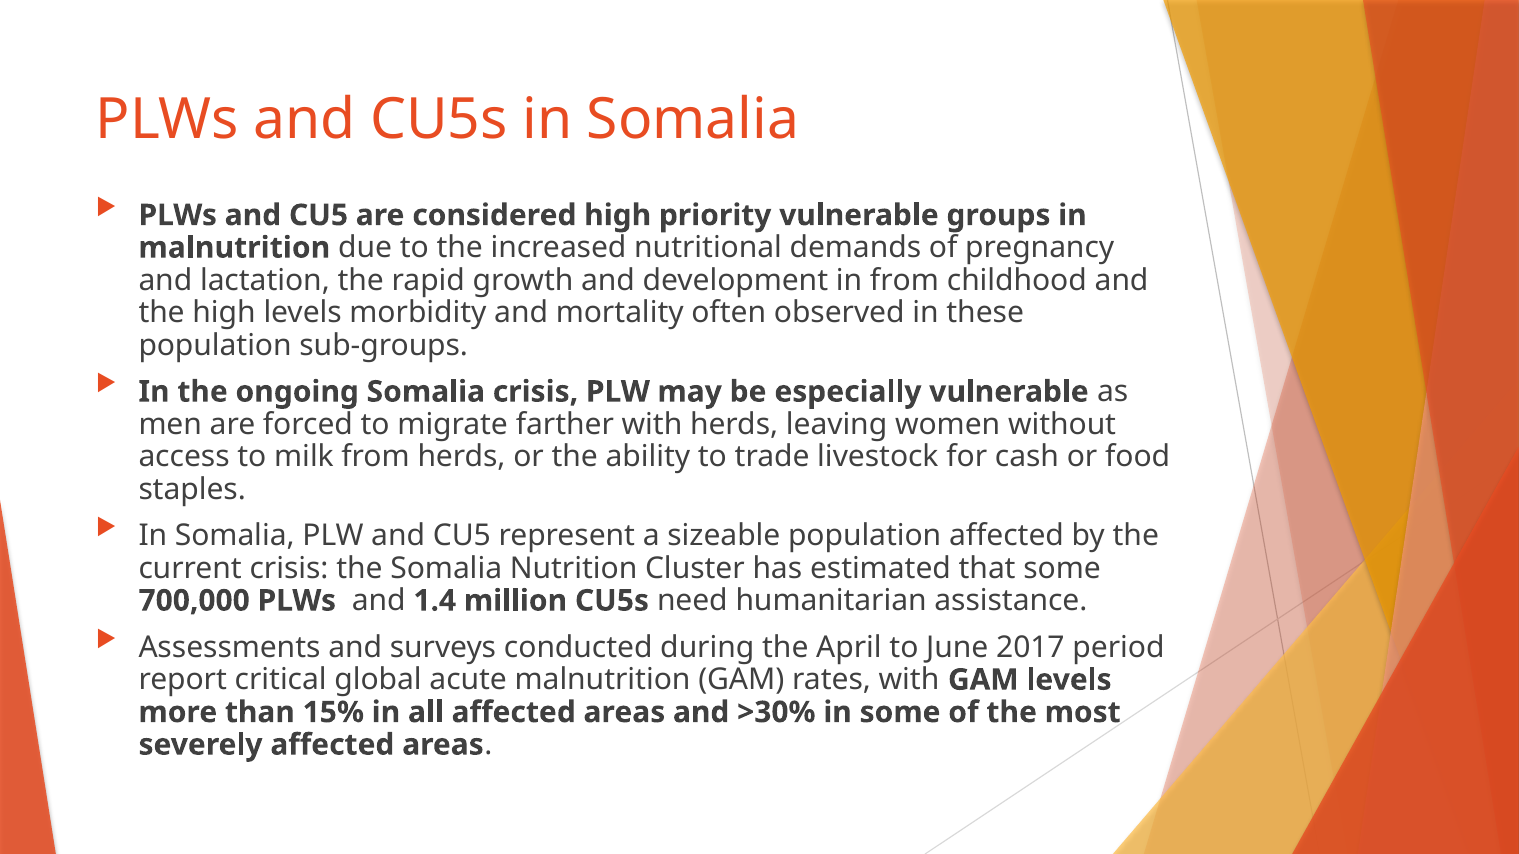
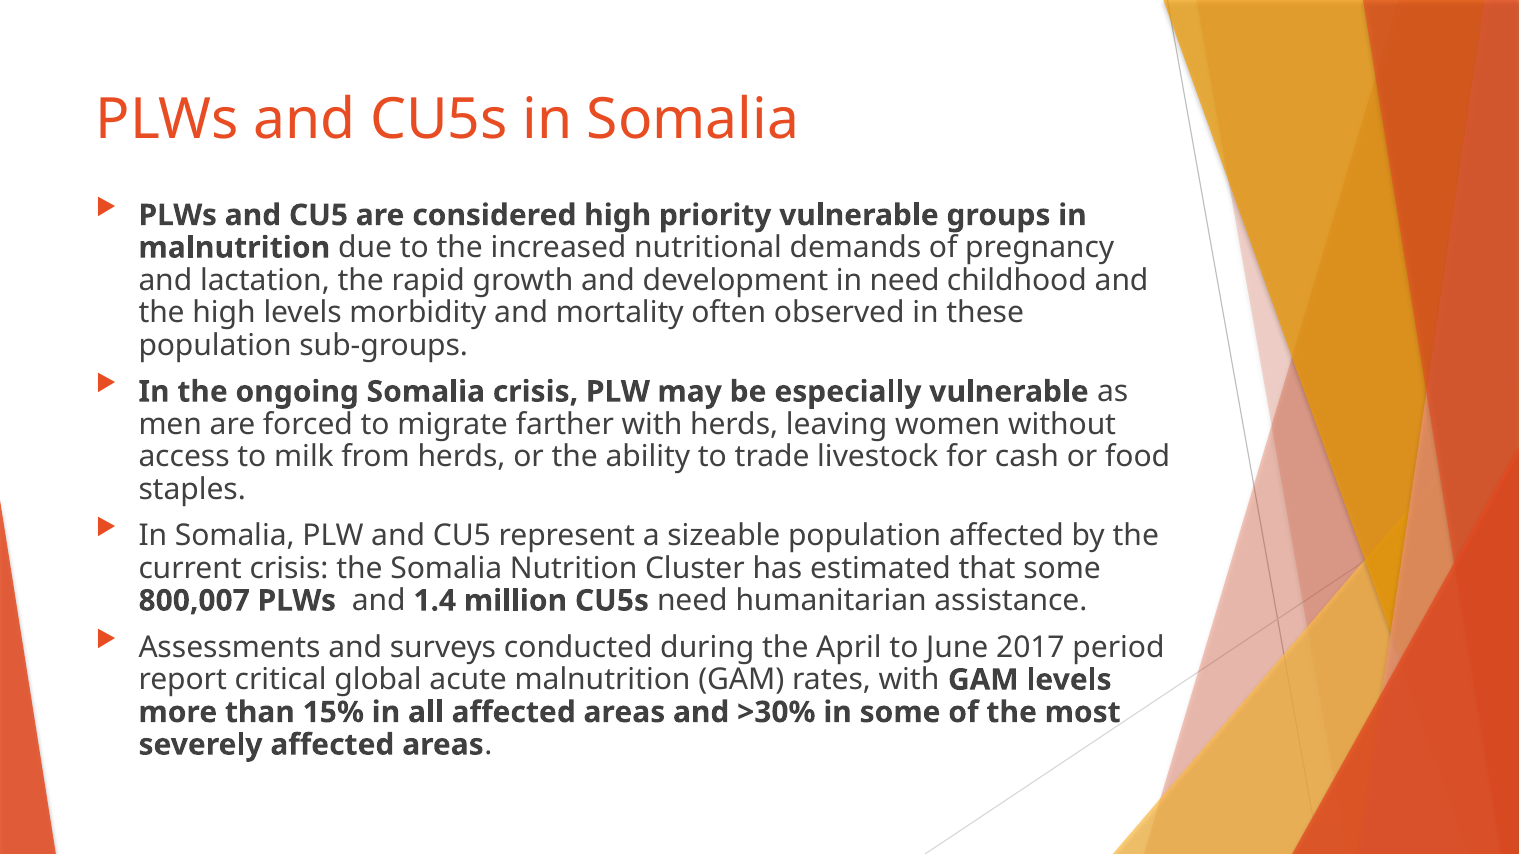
in from: from -> need
700,000: 700,000 -> 800,007
